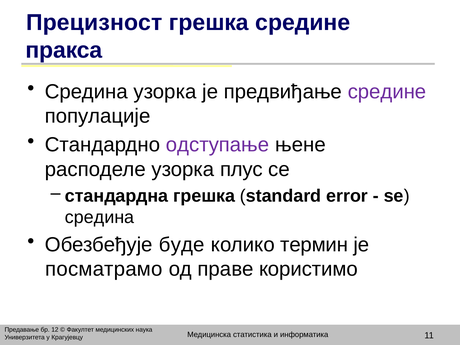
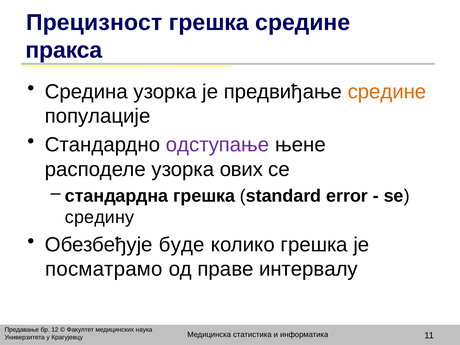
средине at (387, 92) colour: purple -> orange
плус: плус -> ових
средина at (100, 217): средина -> средину
колико термин: термин -> грешка
користимо: користимо -> интервалу
